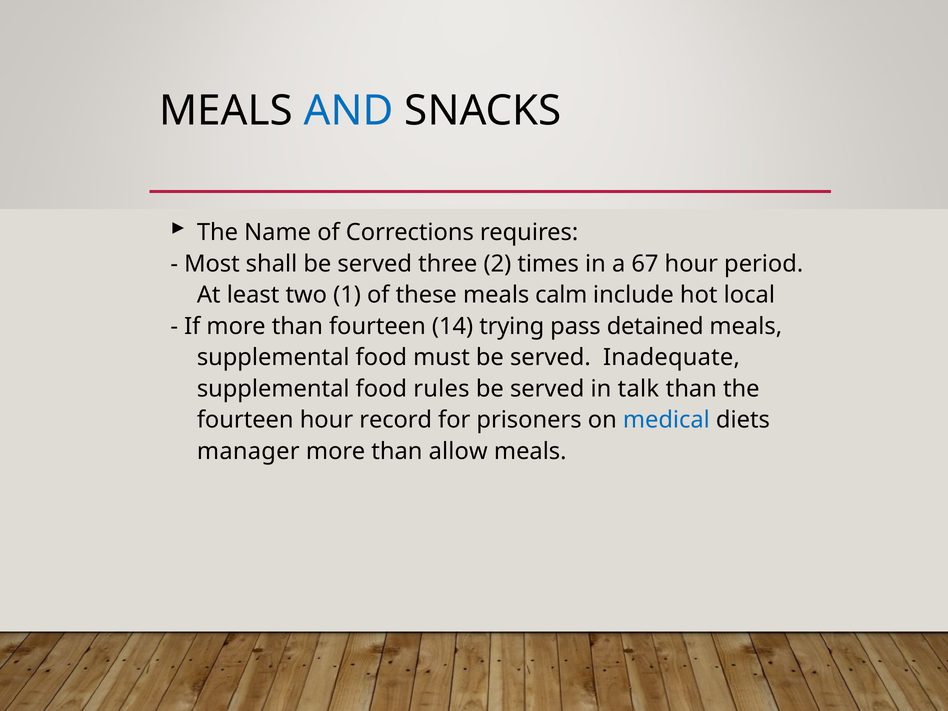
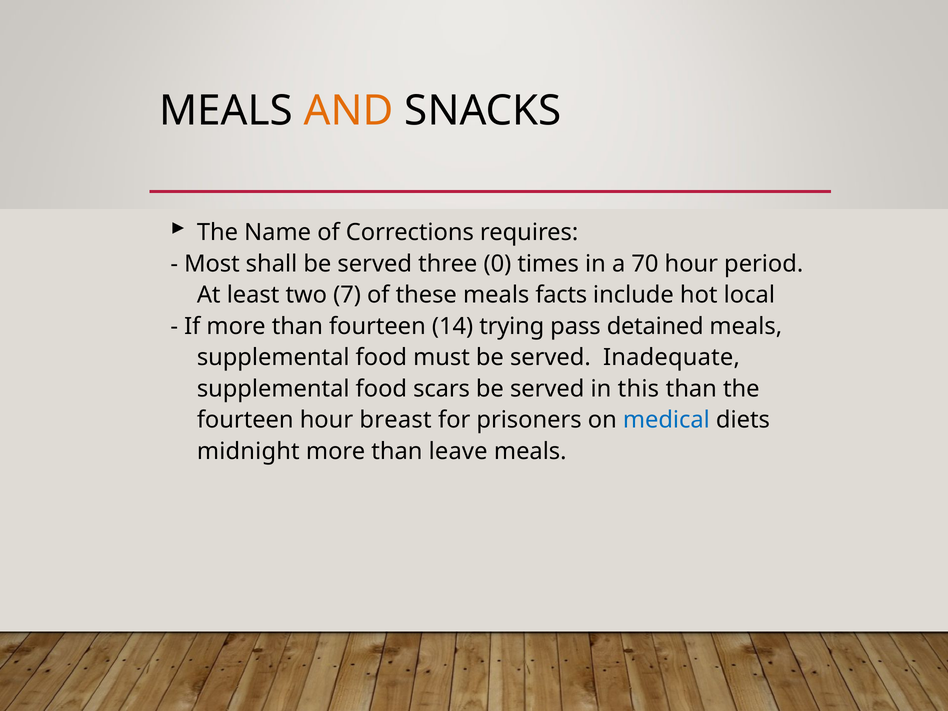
AND colour: blue -> orange
2: 2 -> 0
67: 67 -> 70
1: 1 -> 7
calm: calm -> facts
rules: rules -> scars
talk: talk -> this
record: record -> breast
manager: manager -> midnight
allow: allow -> leave
